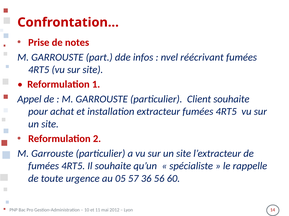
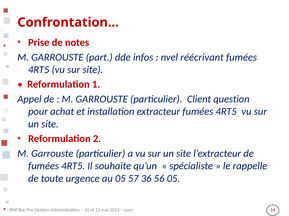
Client souhaite: souhaite -> question
56 60: 60 -> 05
